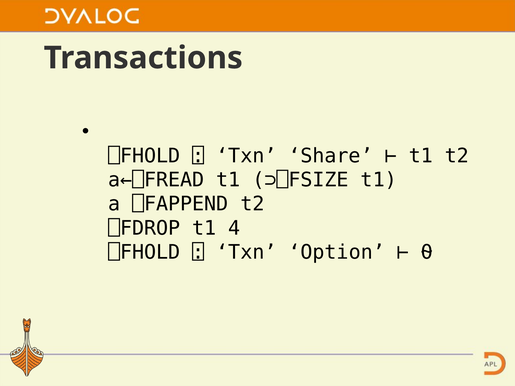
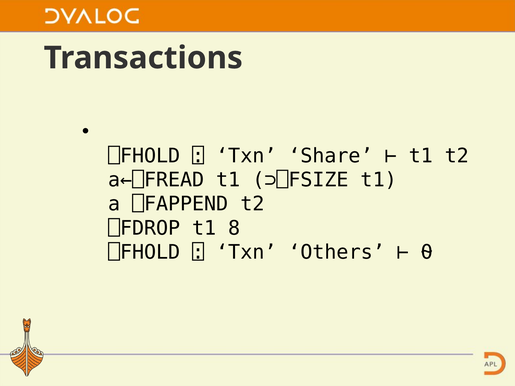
4: 4 -> 8
Option: Option -> Others
